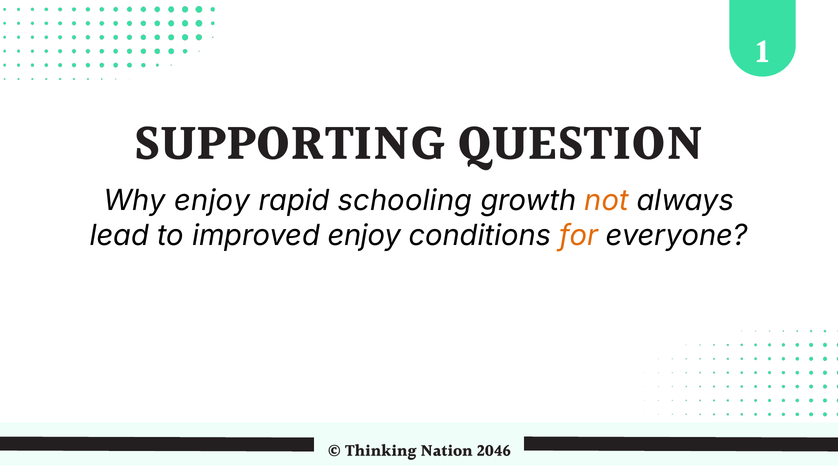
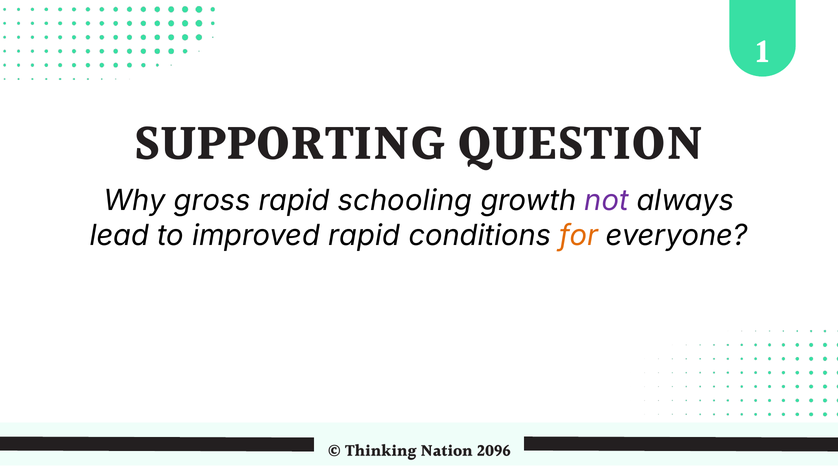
Why enjoy: enjoy -> gross
not colour: orange -> purple
improved enjoy: enjoy -> rapid
2046: 2046 -> 2096
